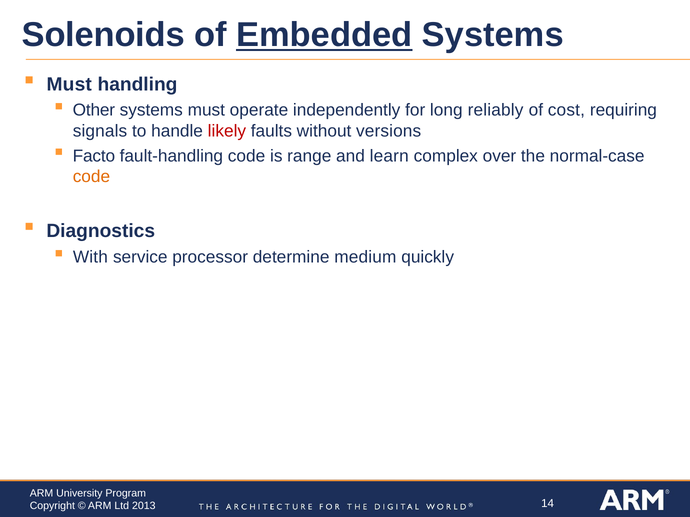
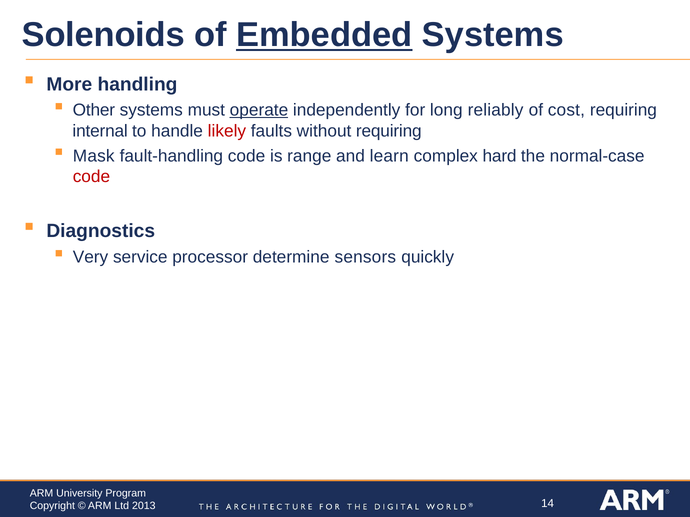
Must at (69, 84): Must -> More
operate underline: none -> present
signals: signals -> internal
without versions: versions -> requiring
Facto: Facto -> Mask
over: over -> hard
code at (91, 177) colour: orange -> red
With: With -> Very
medium: medium -> sensors
